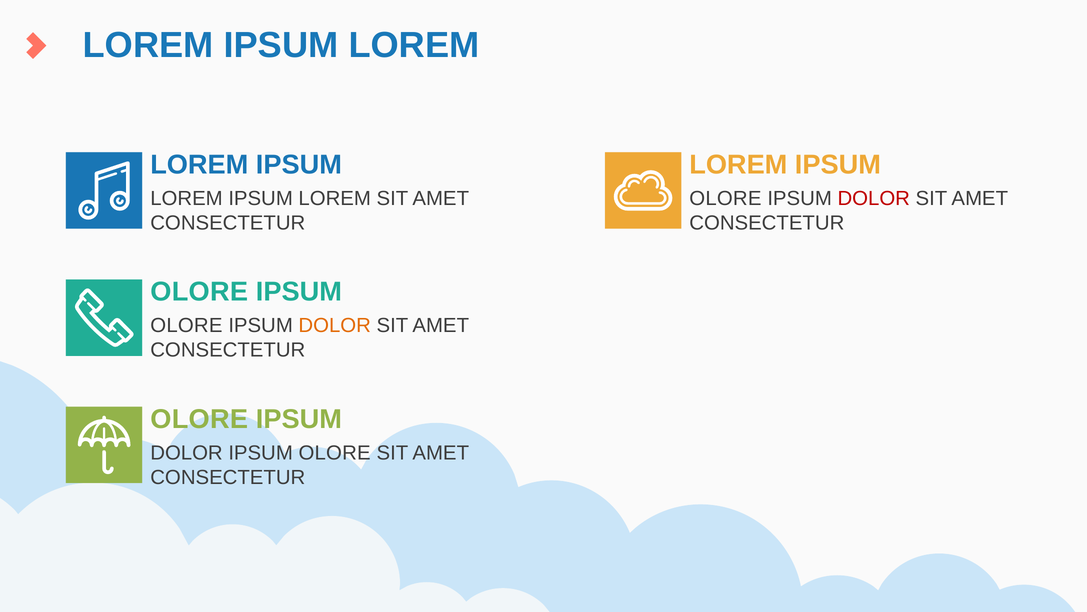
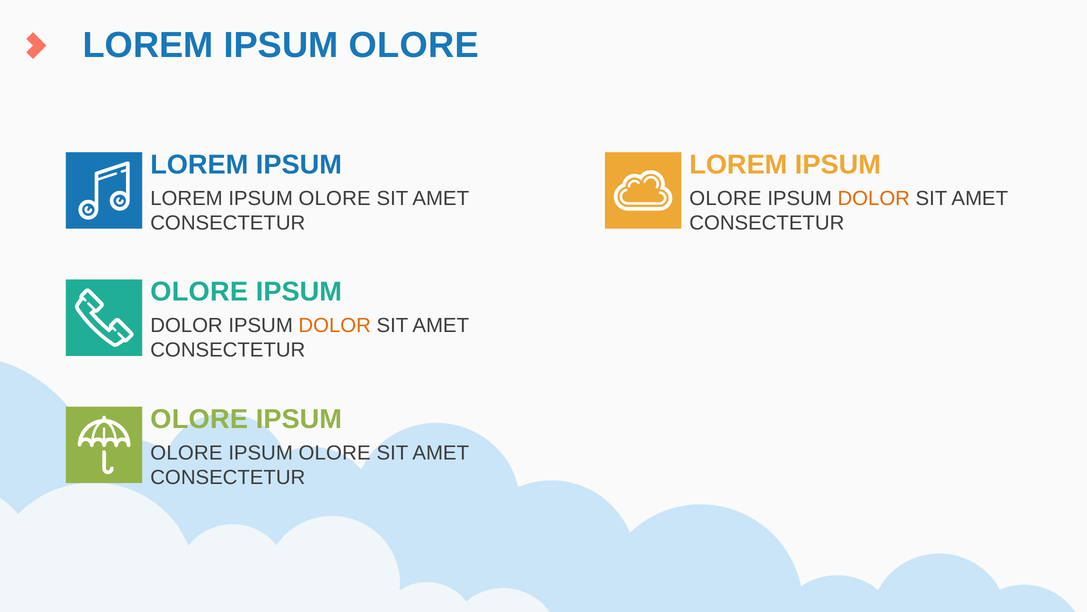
LOREM at (414, 45): LOREM -> OLORE
LOREM at (335, 198): LOREM -> OLORE
DOLOR at (874, 198) colour: red -> orange
OLORE at (186, 325): OLORE -> DOLOR
DOLOR at (187, 452): DOLOR -> OLORE
